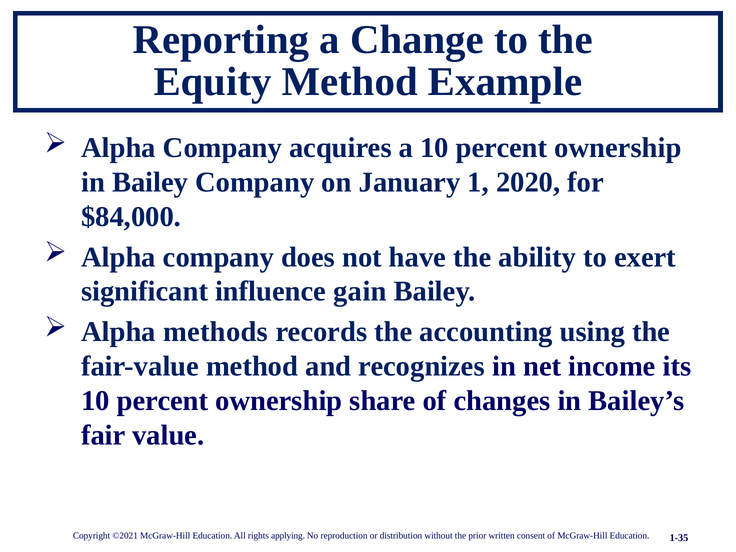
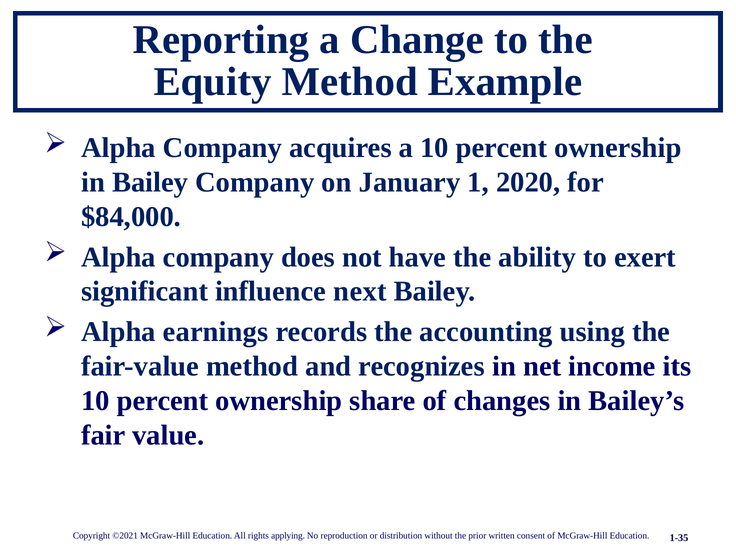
gain: gain -> next
methods: methods -> earnings
